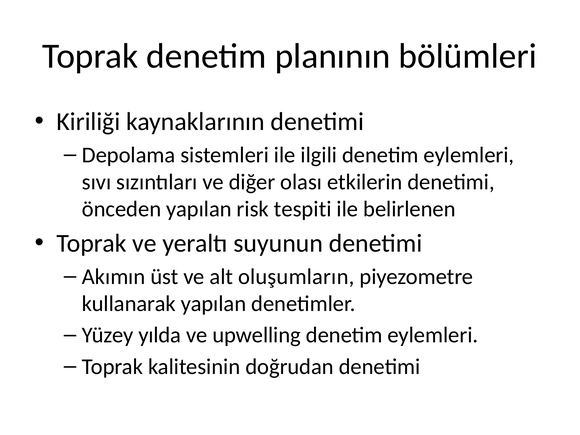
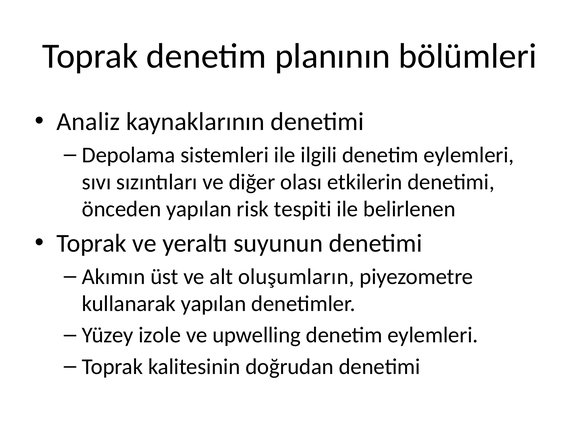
Kiriliği: Kiriliği -> Analiz
yılda: yılda -> izole
